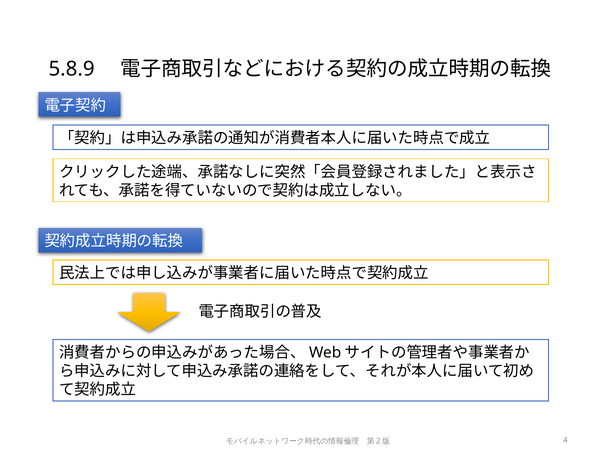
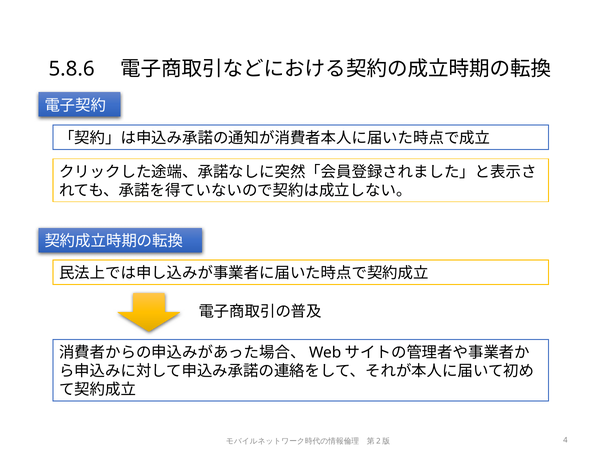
5.8.9: 5.8.9 -> 5.8.6
